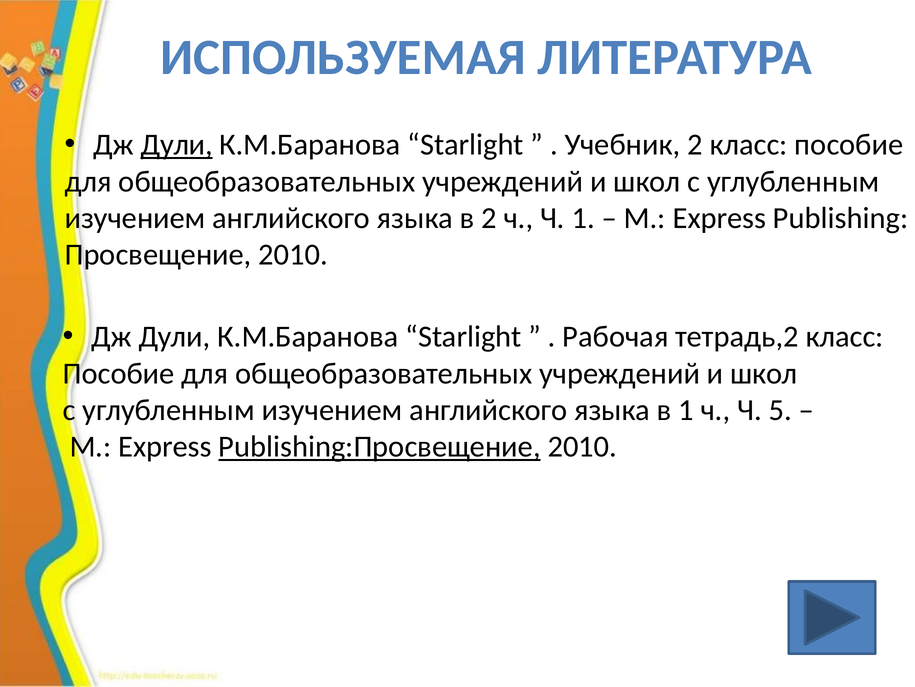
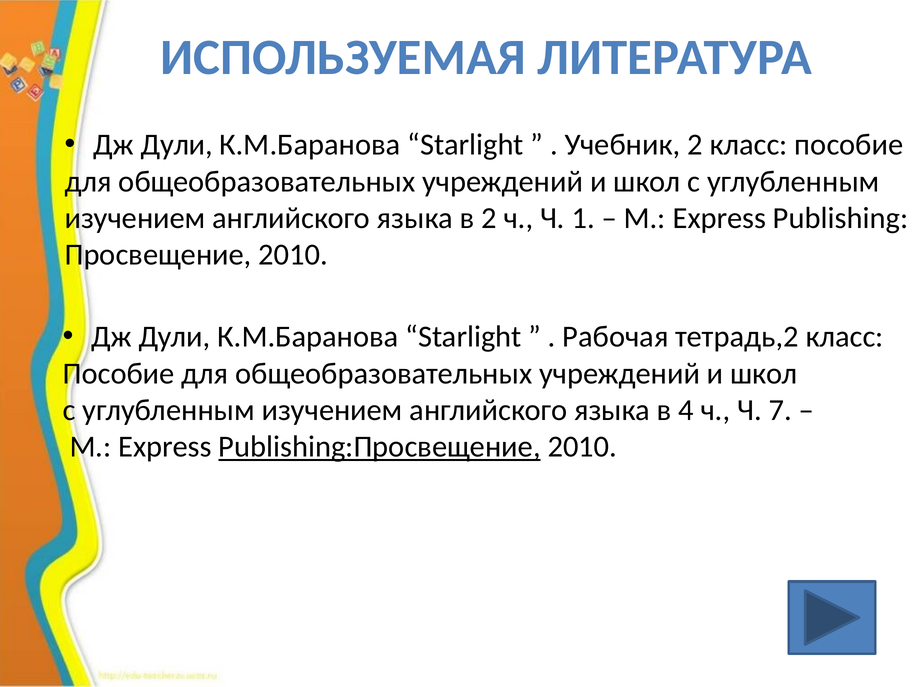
Дули at (177, 145) underline: present -> none
в 1: 1 -> 4
5: 5 -> 7
